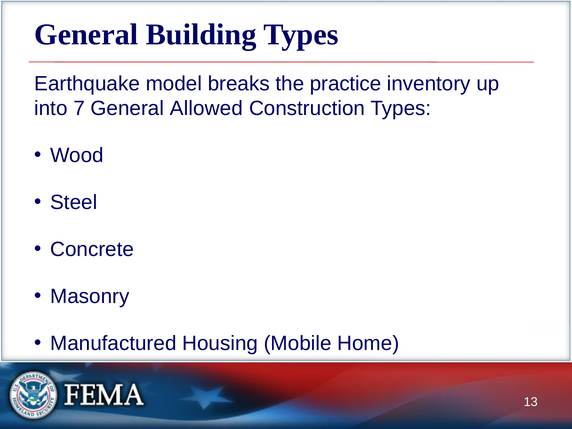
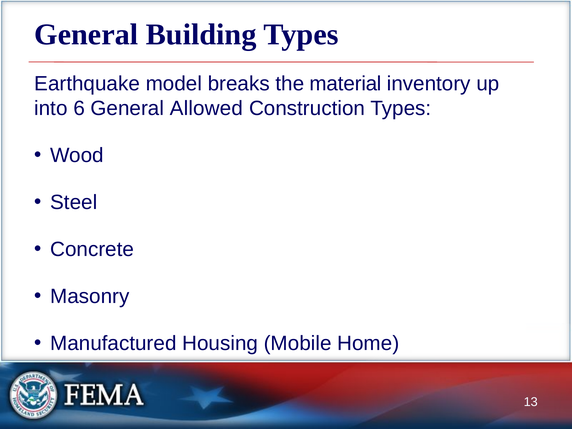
practice: practice -> material
7: 7 -> 6
